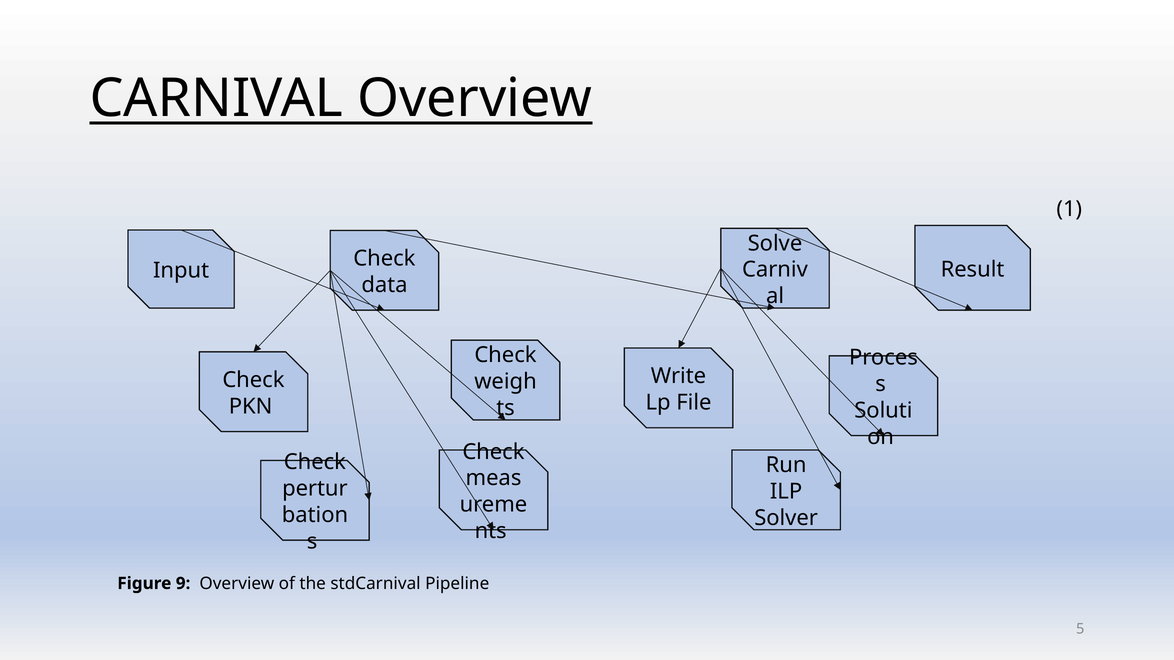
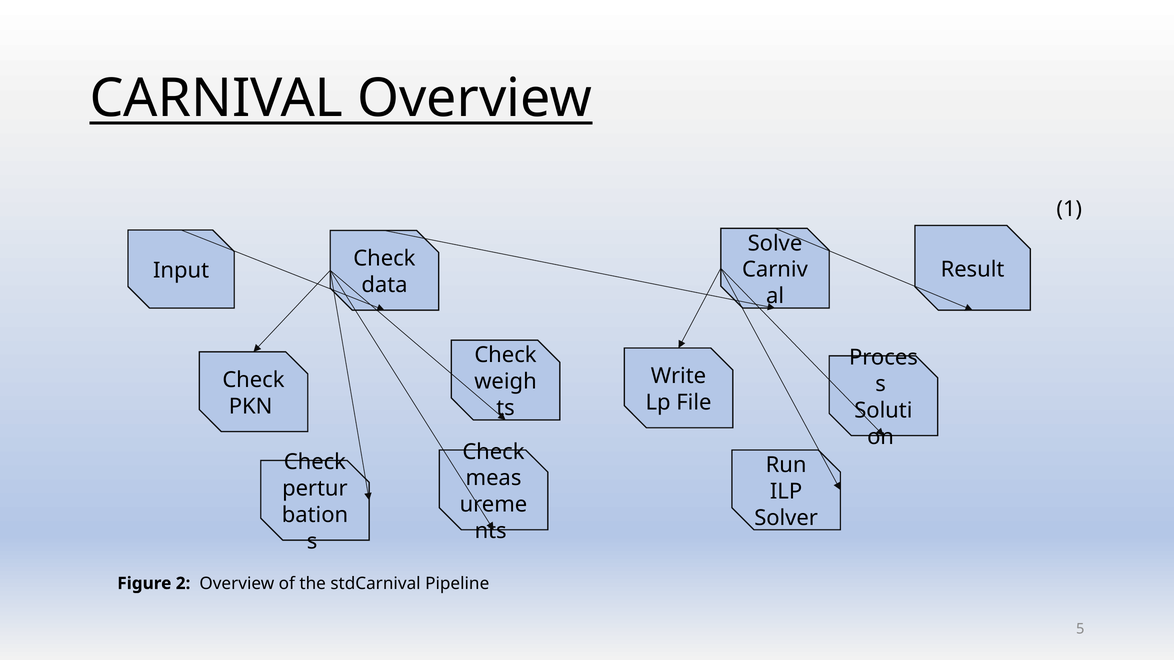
9: 9 -> 2
